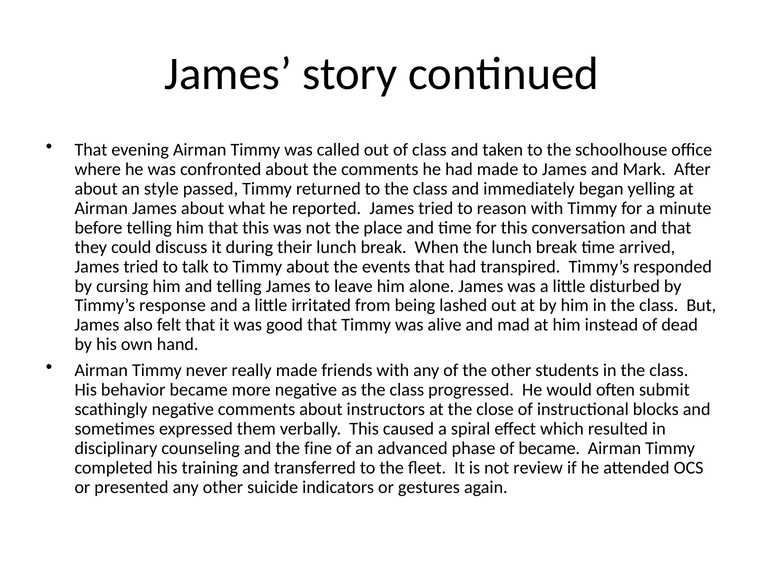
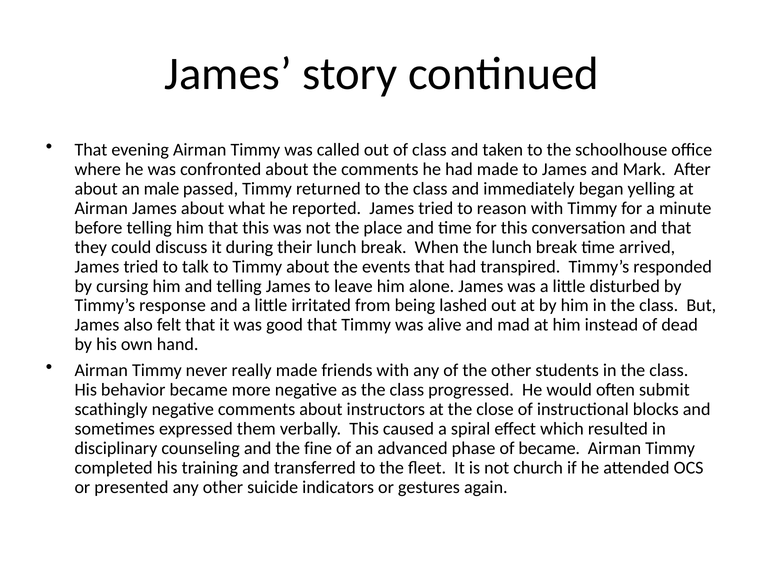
style: style -> male
review: review -> church
